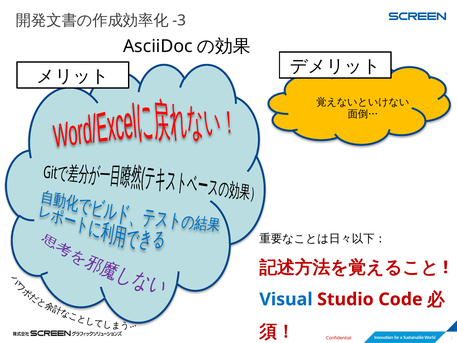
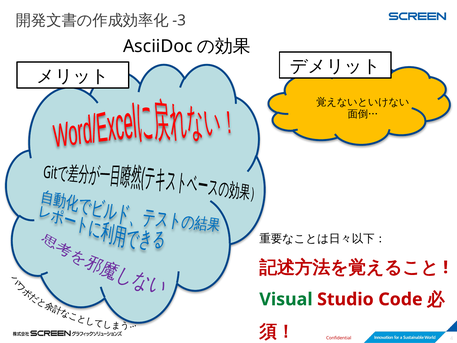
Visual colour: blue -> green
